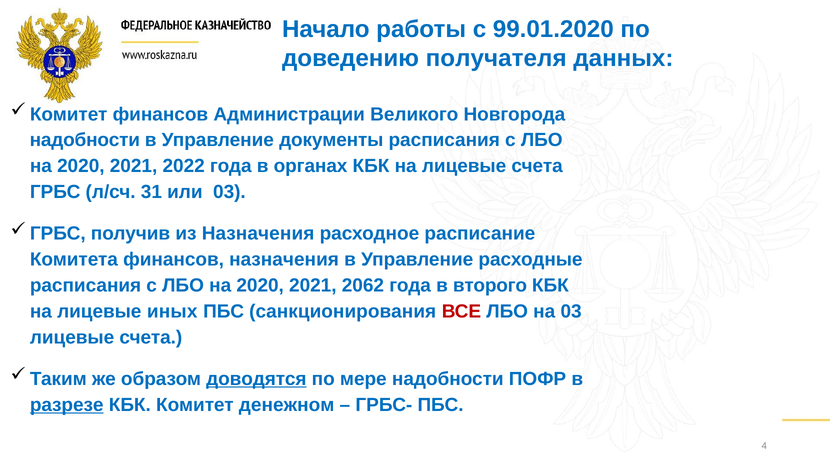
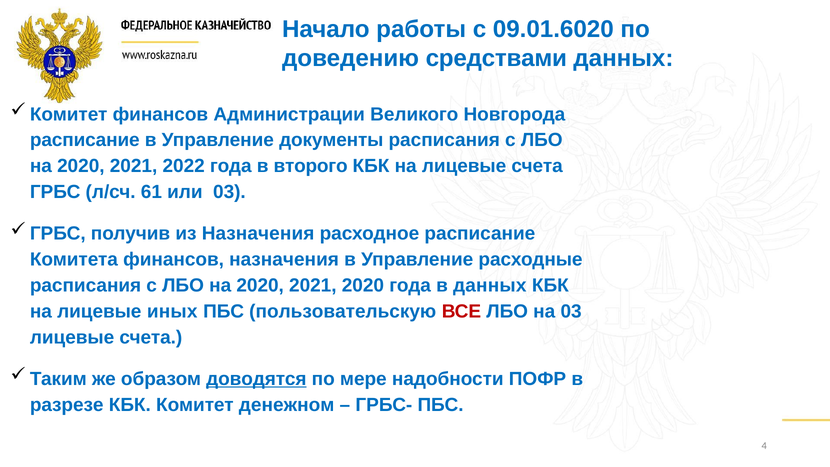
99.01.2020: 99.01.2020 -> 09.01.6020
получателя: получателя -> средствами
надобности at (85, 140): надобности -> расписание
органах: органах -> второго
31: 31 -> 61
2021 2062: 2062 -> 2020
в второго: второго -> данных
санкционирования: санкционирования -> пользовательскую
разрезе underline: present -> none
